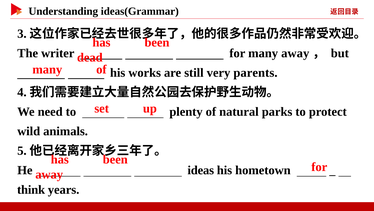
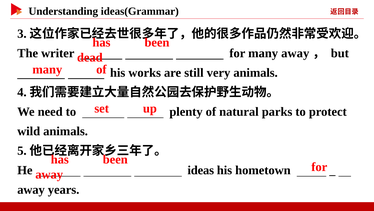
very parents: parents -> animals
think at (31, 189): think -> away
